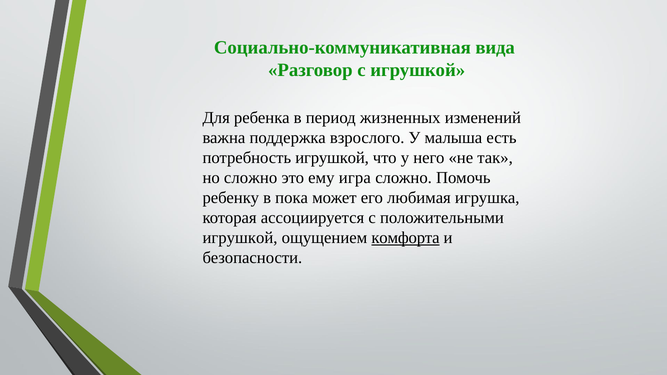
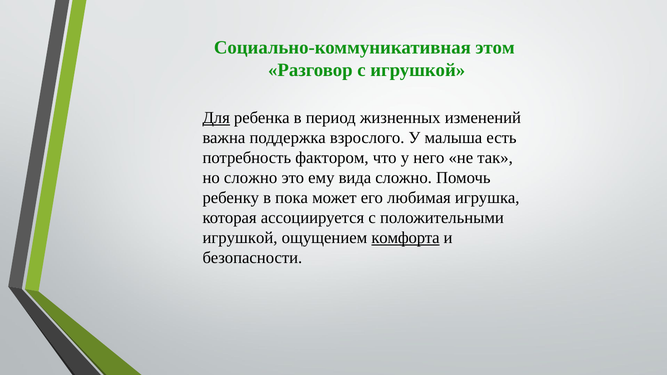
вида: вида -> этом
Для underline: none -> present
потребность игрушкой: игрушкой -> фактором
игра: игра -> вида
